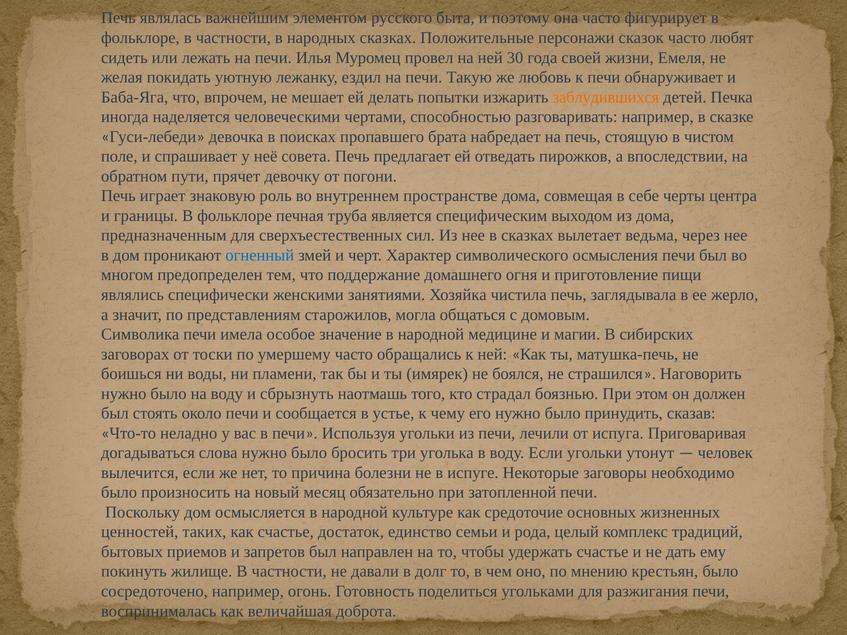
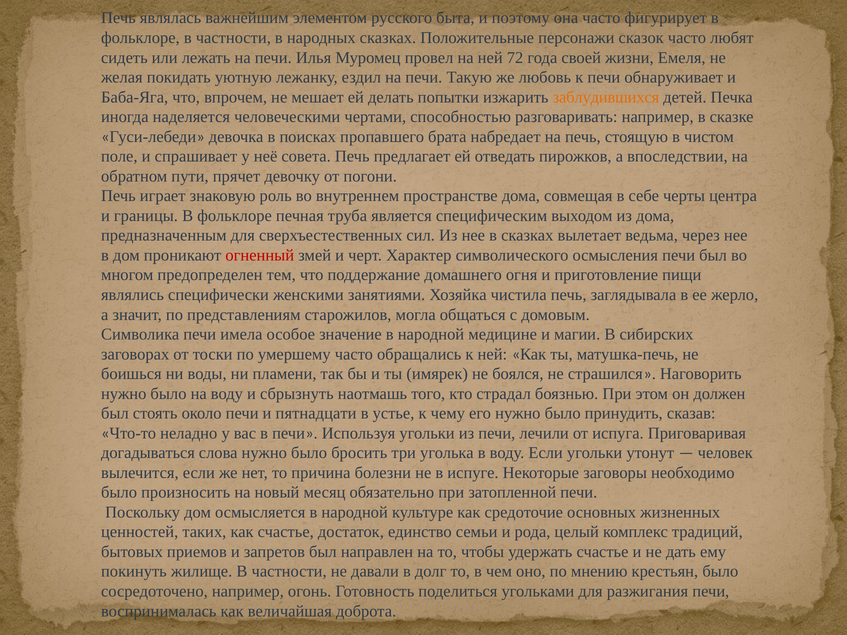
30: 30 -> 72
огненный colour: blue -> red
сообщается: сообщается -> пятнадцати
